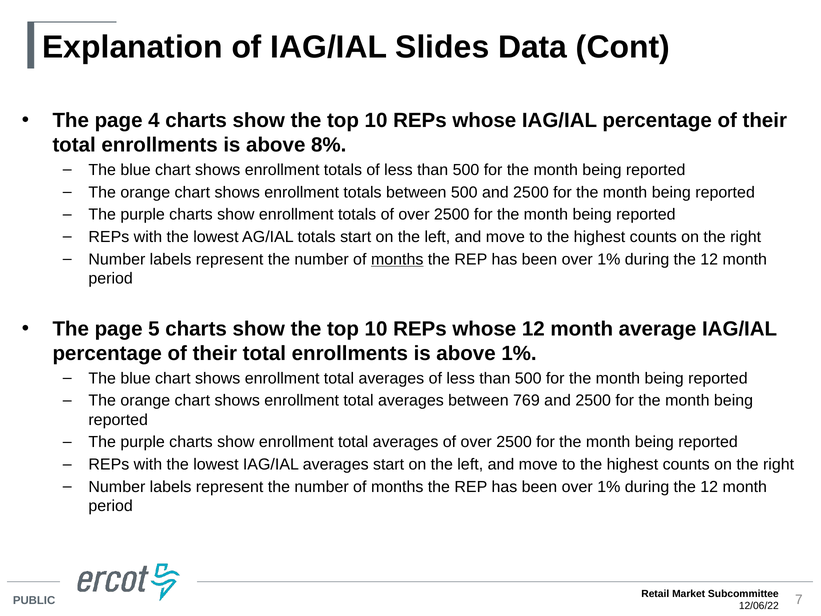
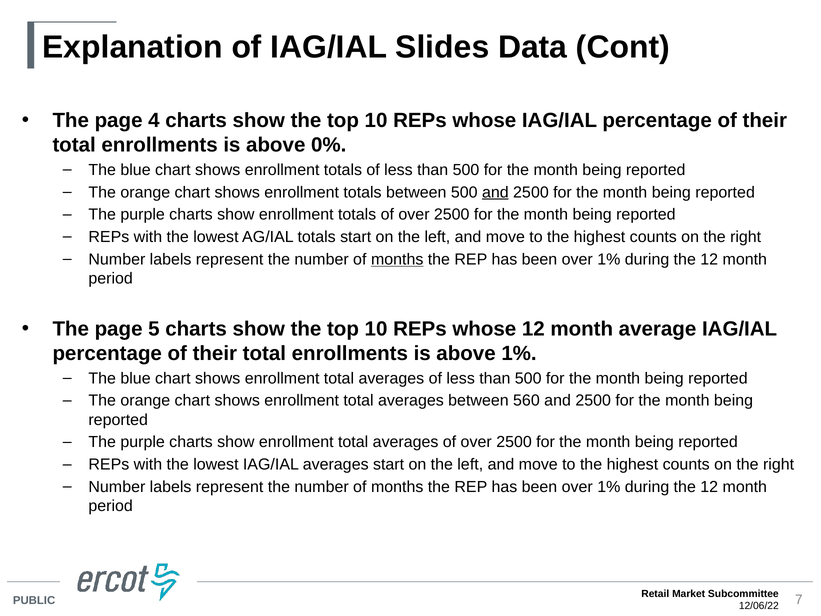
8%: 8% -> 0%
and at (495, 192) underline: none -> present
769: 769 -> 560
